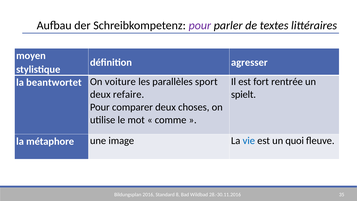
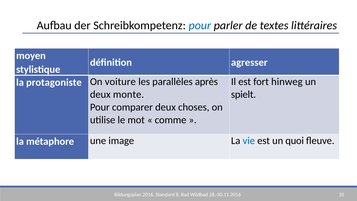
pour at (200, 25) colour: purple -> blue
rentrée: rentrée -> hinweg
beantwortet: beantwortet -> protagoniste
sport: sport -> après
refaire: refaire -> monte
